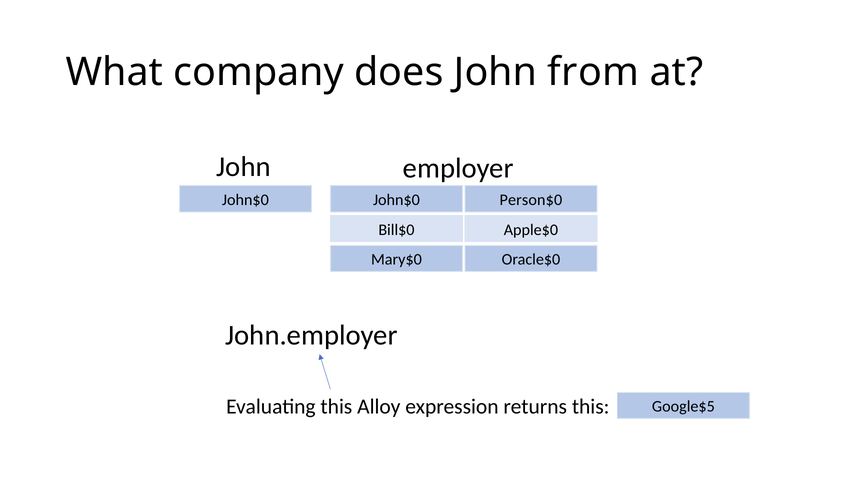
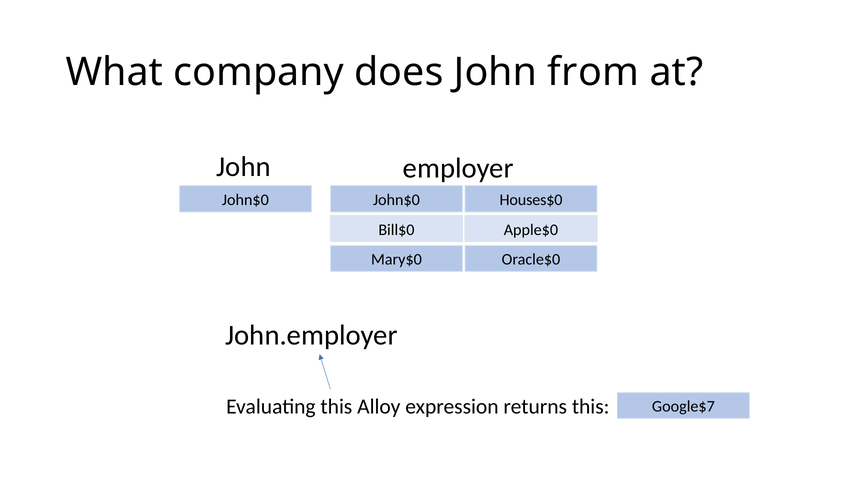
Person$0: Person$0 -> Houses$0
Google$5: Google$5 -> Google$7
